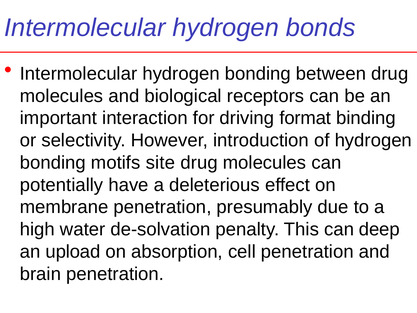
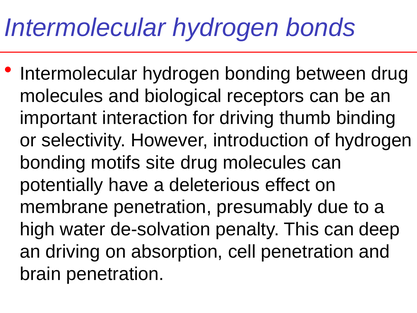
format: format -> thumb
an upload: upload -> driving
